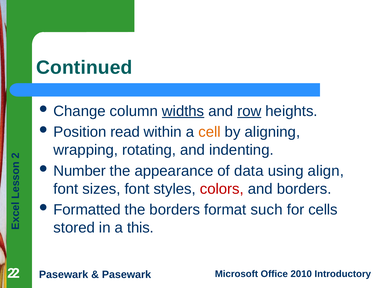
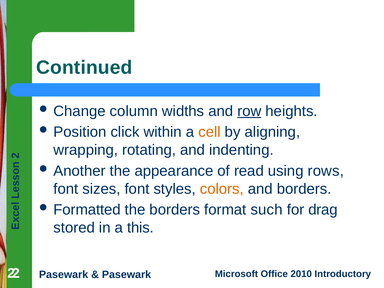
widths underline: present -> none
read: read -> click
Number: Number -> Another
data: data -> read
align: align -> rows
colors colour: red -> orange
cells: cells -> drag
